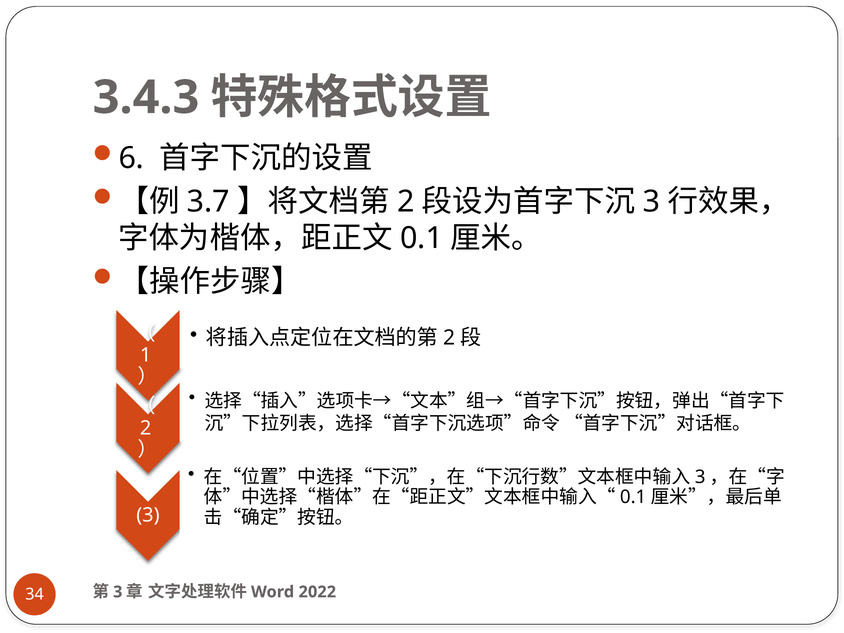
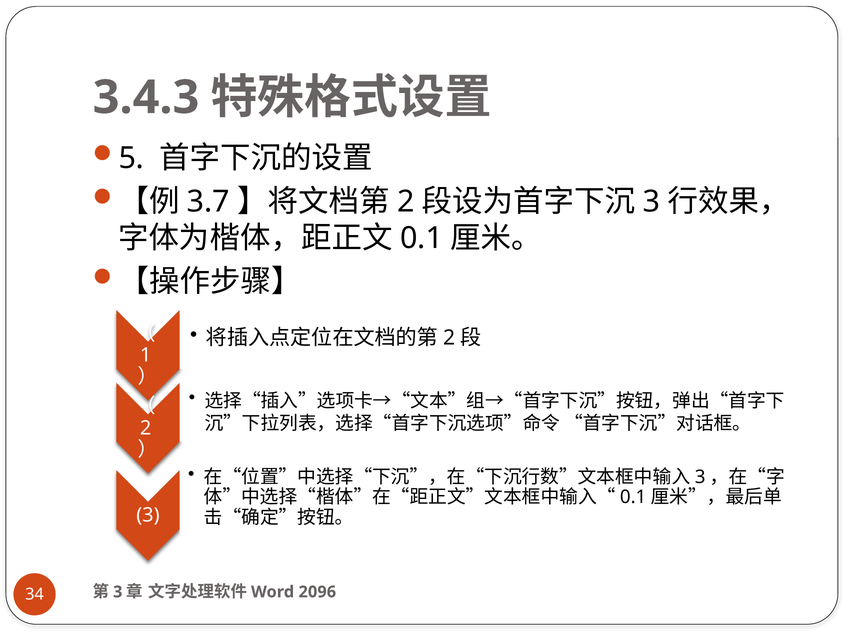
6: 6 -> 5
2022: 2022 -> 2096
